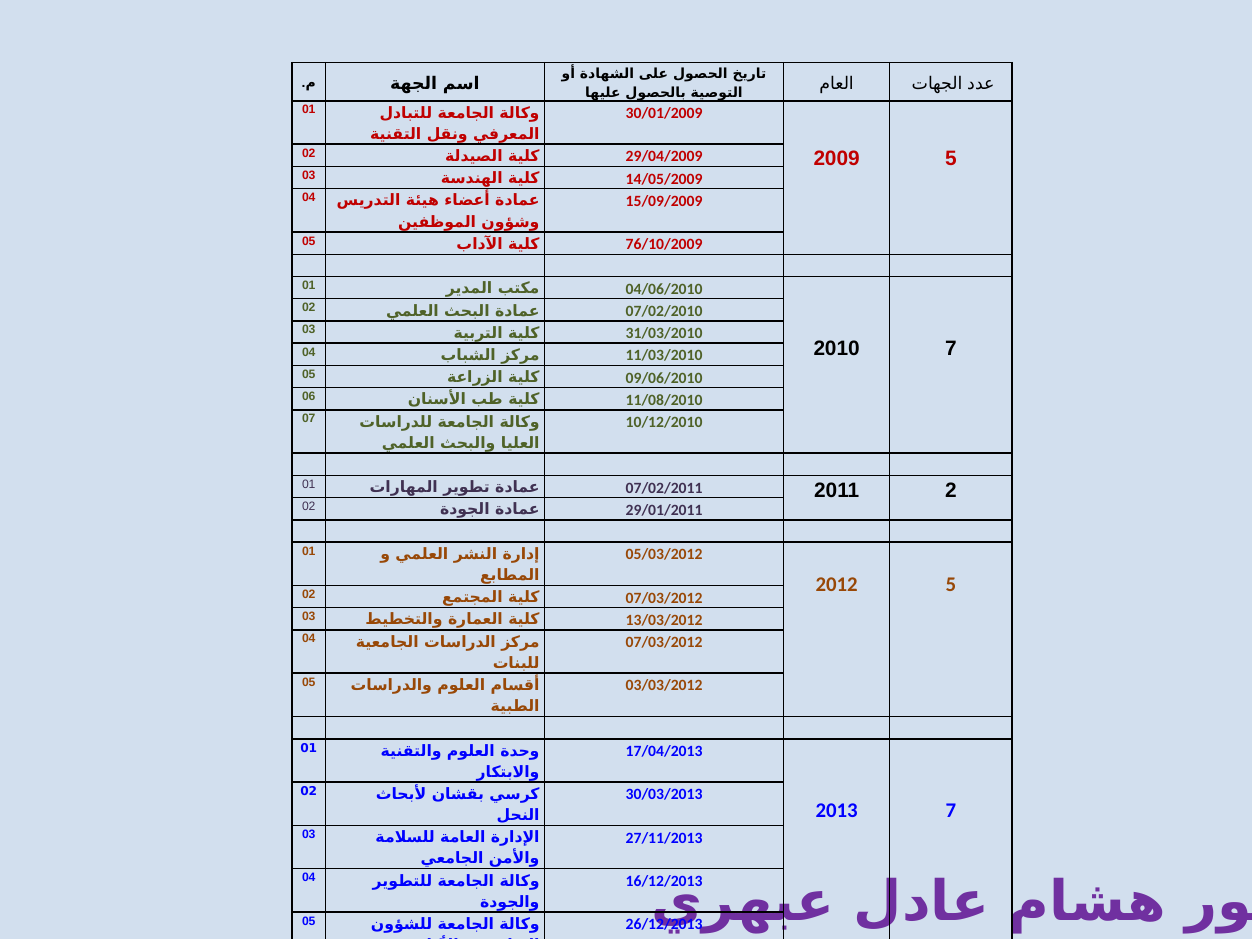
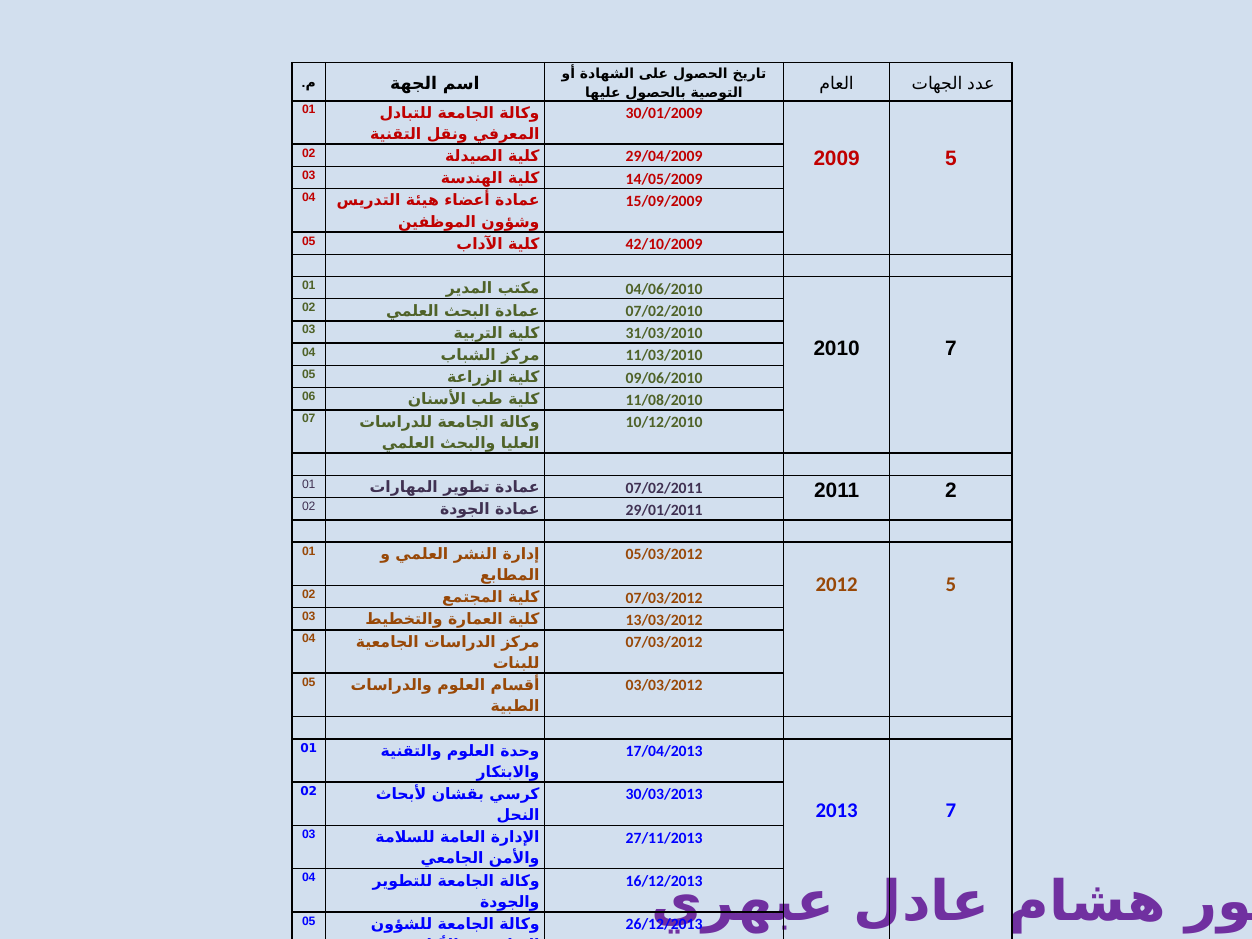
76/10/2009: 76/10/2009 -> 42/10/2009
